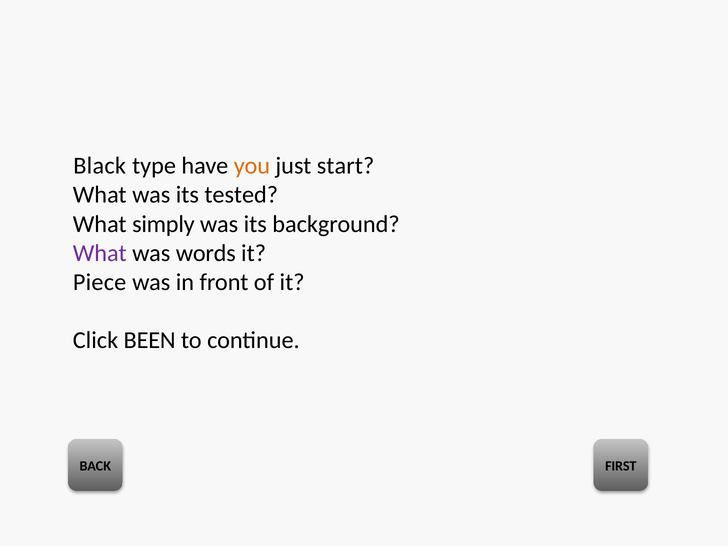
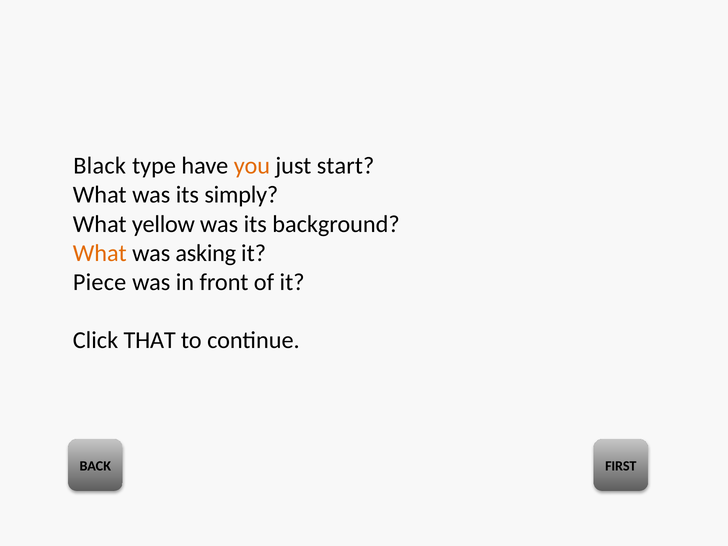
tested: tested -> simply
simply: simply -> yellow
What at (100, 253) colour: purple -> orange
words: words -> asking
BEEN: BEEN -> THAT
